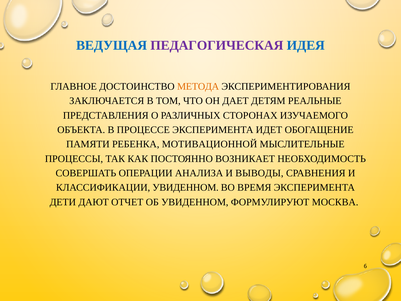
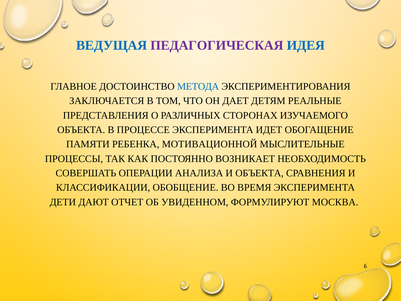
МЕТОДА colour: orange -> blue
И ВЫВОДЫ: ВЫВОДЫ -> ОБЪЕКТА
КЛАССИФИКАЦИИ УВИДЕННОМ: УВИДЕННОМ -> ОБОБЩЕНИЕ
